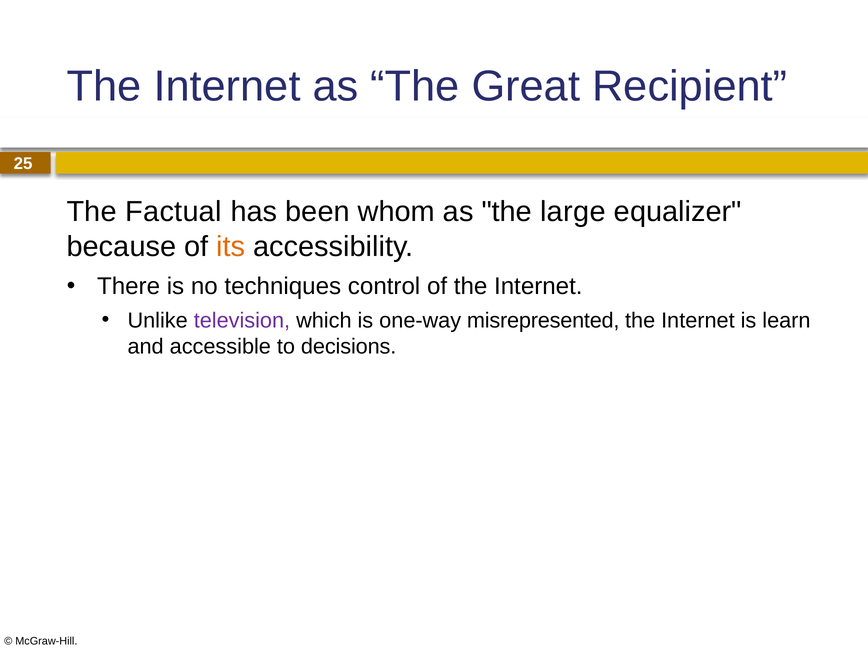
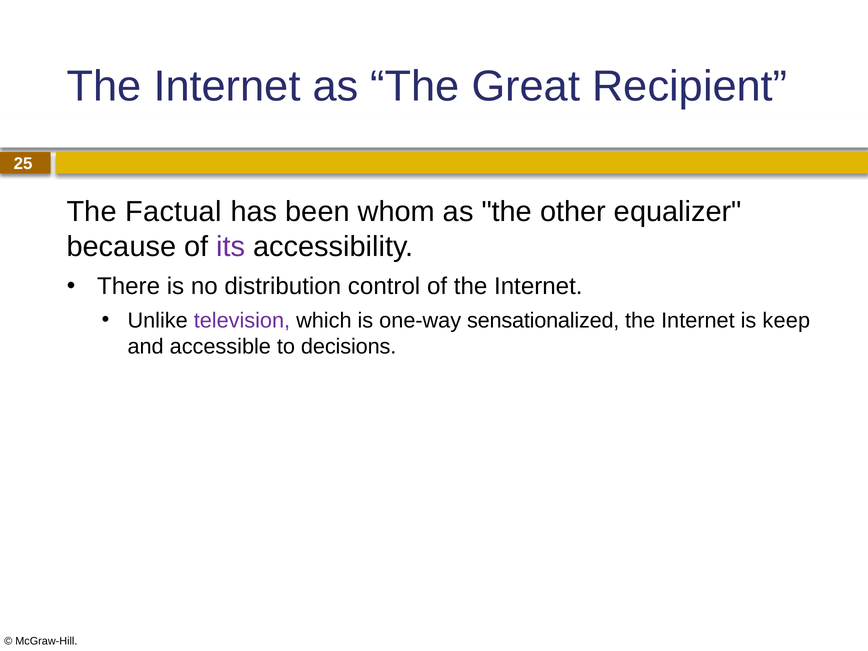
large: large -> other
its colour: orange -> purple
techniques: techniques -> distribution
misrepresented: misrepresented -> sensationalized
learn: learn -> keep
